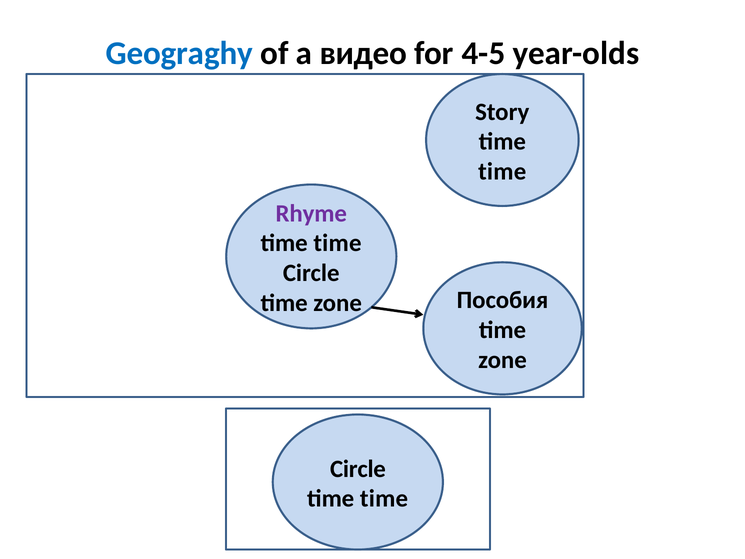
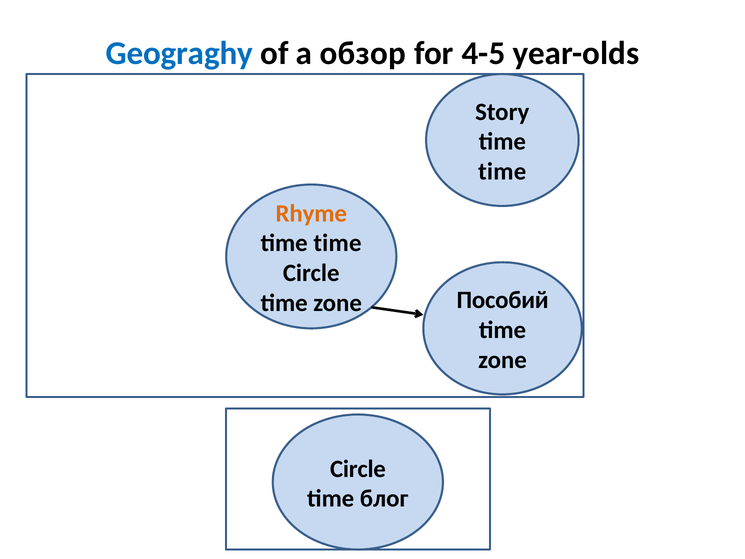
видео: видео -> обзор
Rhyme colour: purple -> orange
Пособия: Пособия -> Пособий
time at (384, 498): time -> блог
